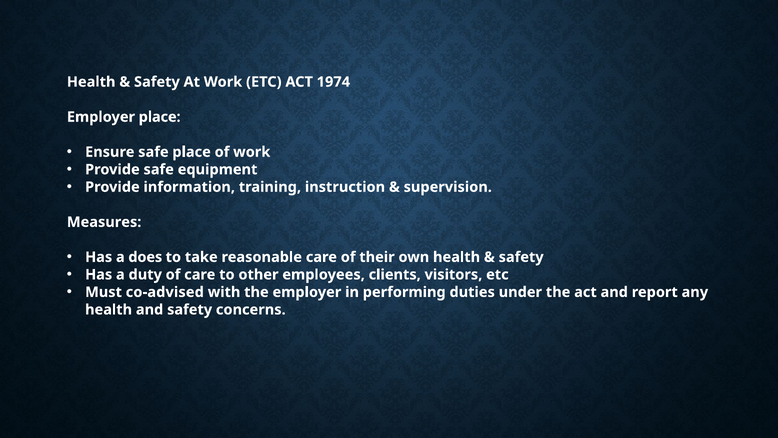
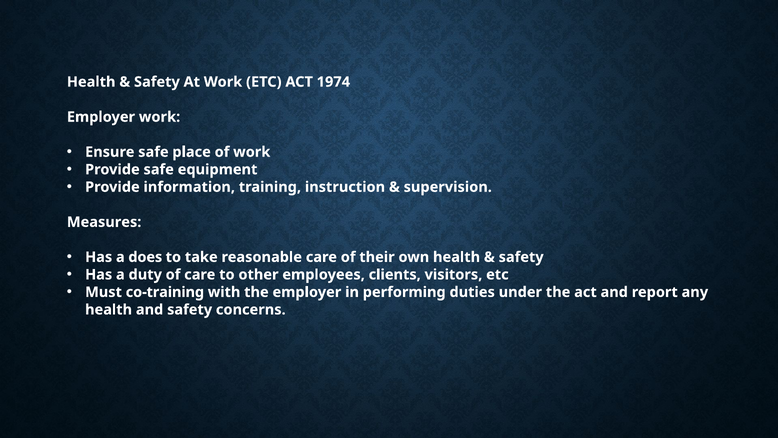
Employer place: place -> work
co-advised: co-advised -> co-training
